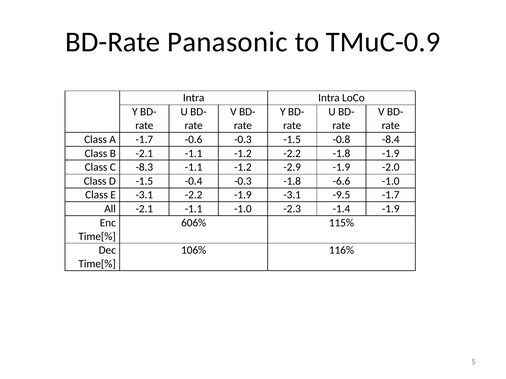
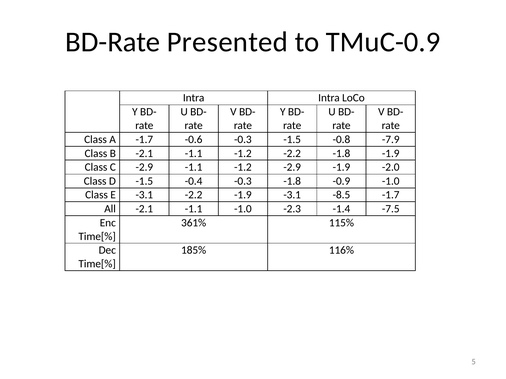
Panasonic: Panasonic -> Presented
-8.4: -8.4 -> -7.9
C -8.3: -8.3 -> -2.9
-6.6: -6.6 -> -0.9
-9.5: -9.5 -> -8.5
-1.4 -1.9: -1.9 -> -7.5
606%: 606% -> 361%
106%: 106% -> 185%
